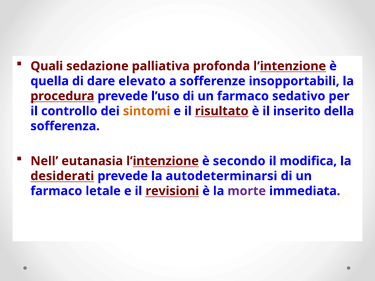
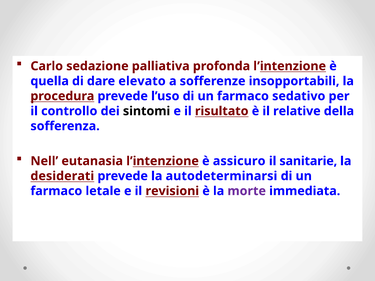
Quali: Quali -> Carlo
sintomi colour: orange -> black
inserito: inserito -> relative
secondo: secondo -> assicuro
modifica: modifica -> sanitarie
